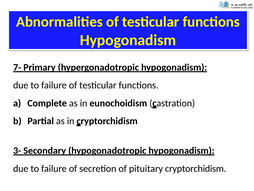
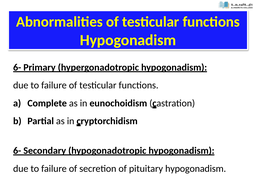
7- at (17, 67): 7- -> 6-
3- at (17, 150): 3- -> 6-
pituitary cryptorchidism: cryptorchidism -> hypogonadism
